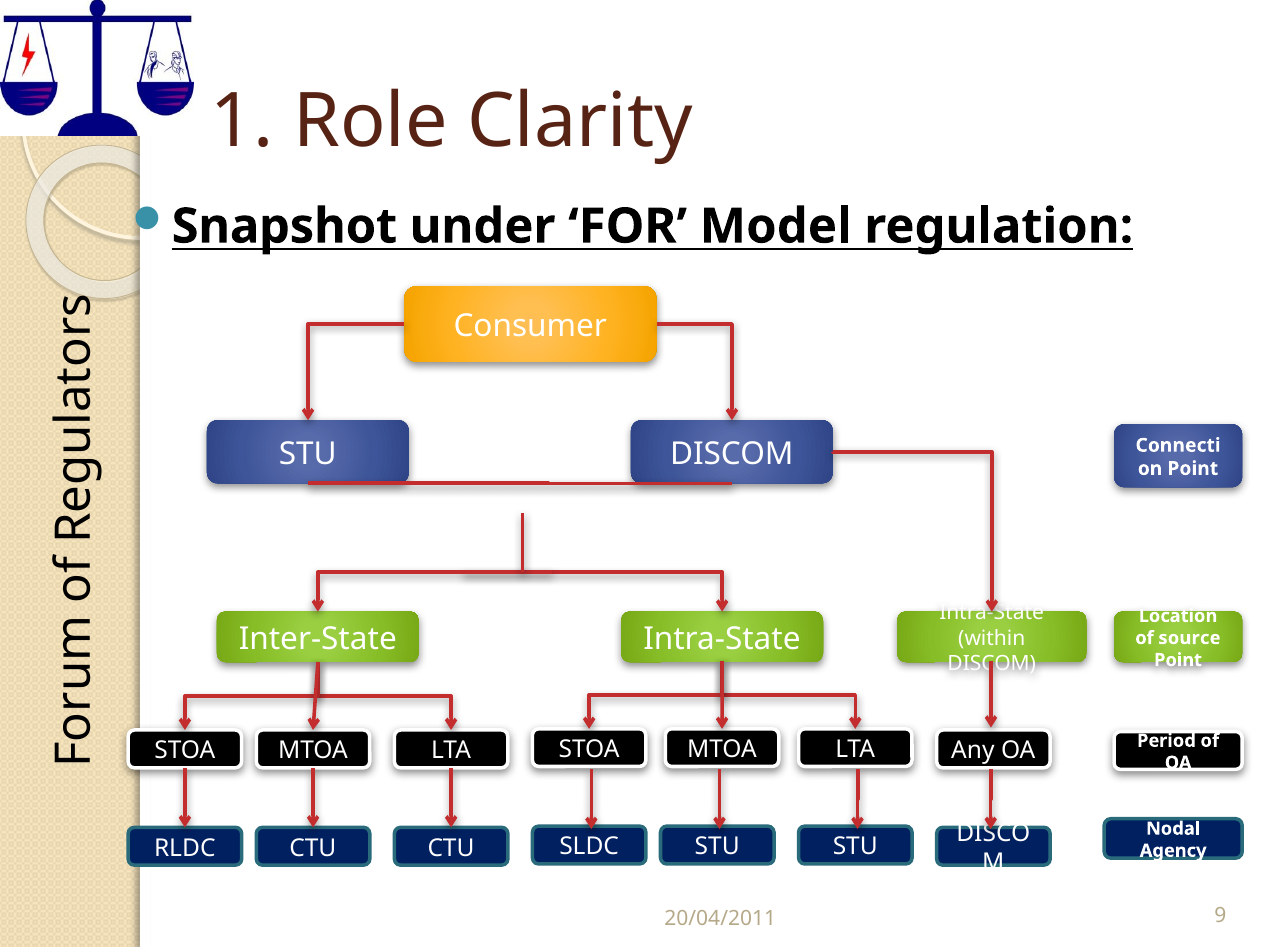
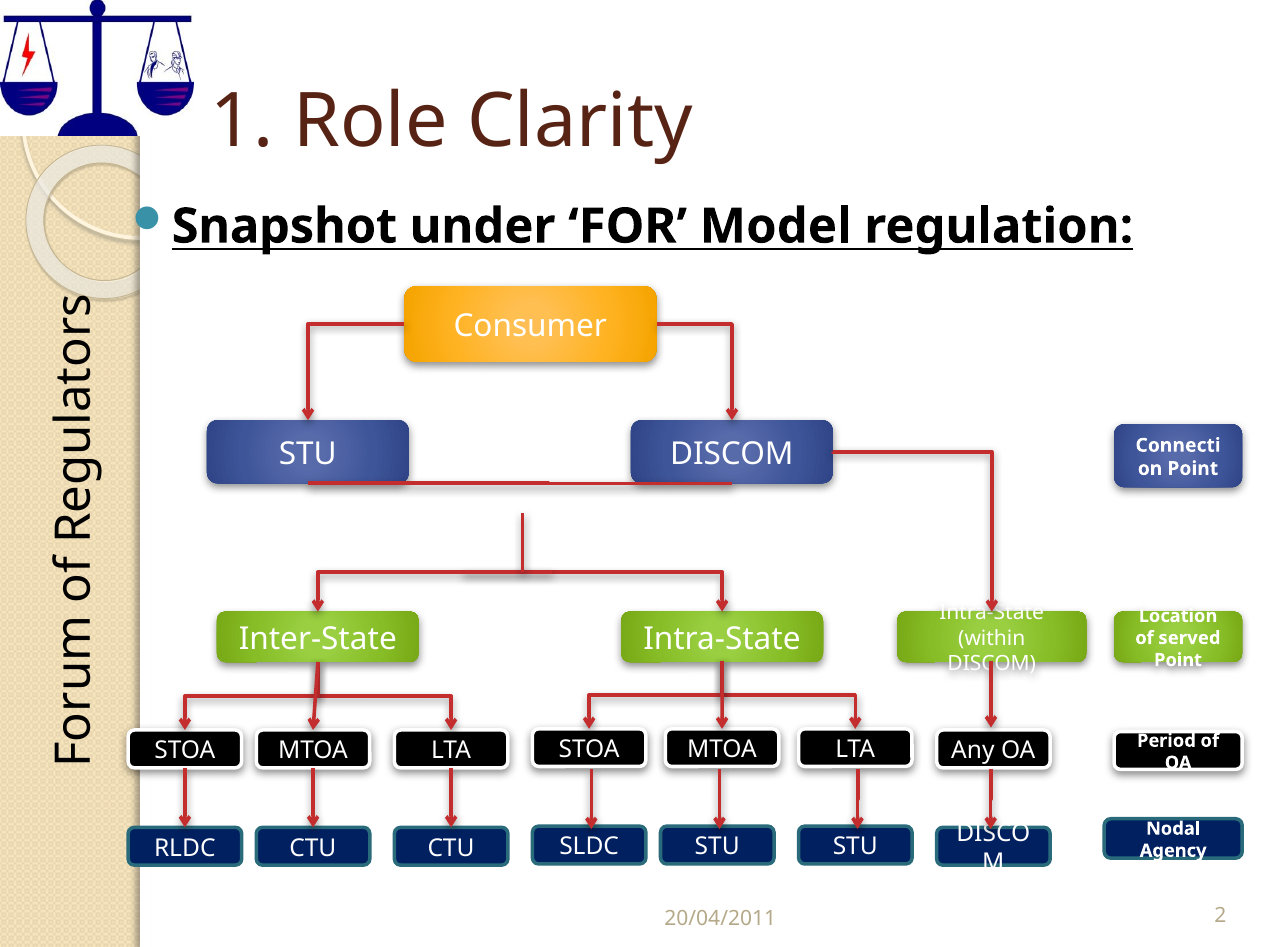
source: source -> served
9: 9 -> 2
